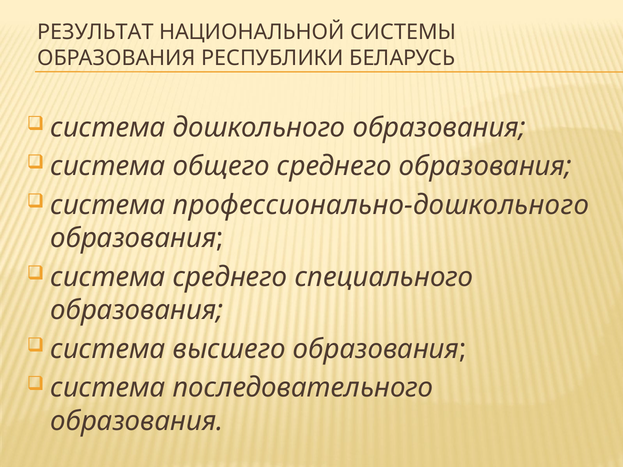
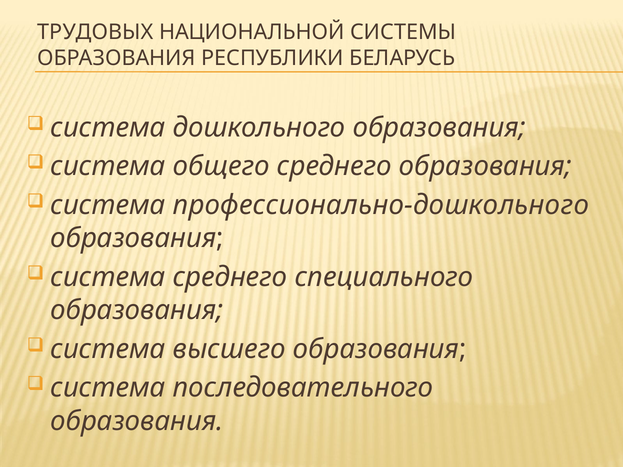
РЕЗУЛЬТАТ: РЕЗУЛЬТАТ -> ТРУДОВЫХ
